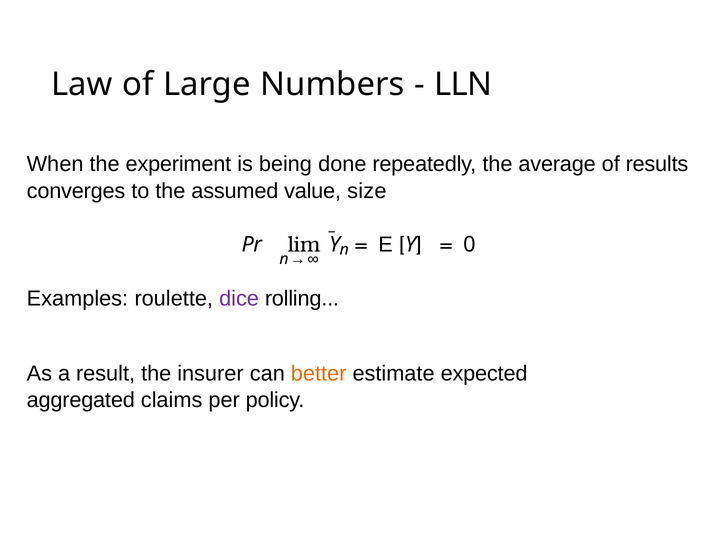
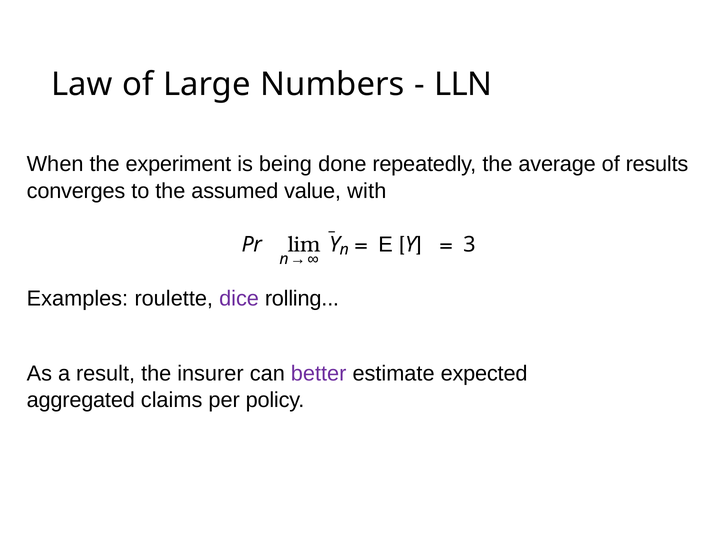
size: size -> with
0: 0 -> 3
better colour: orange -> purple
